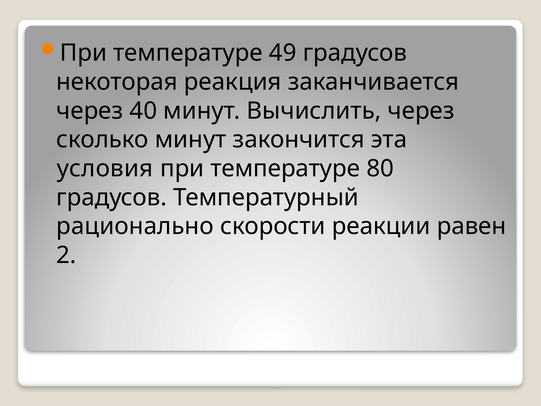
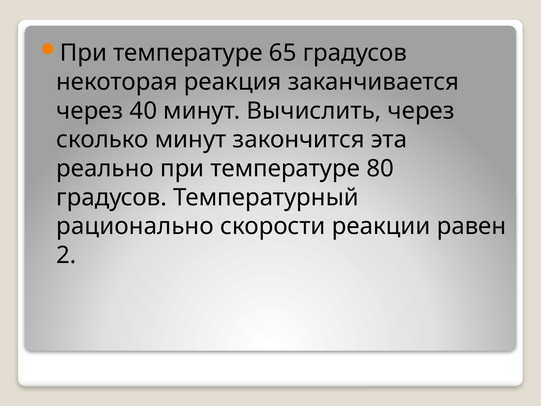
49: 49 -> 65
условия: условия -> реально
